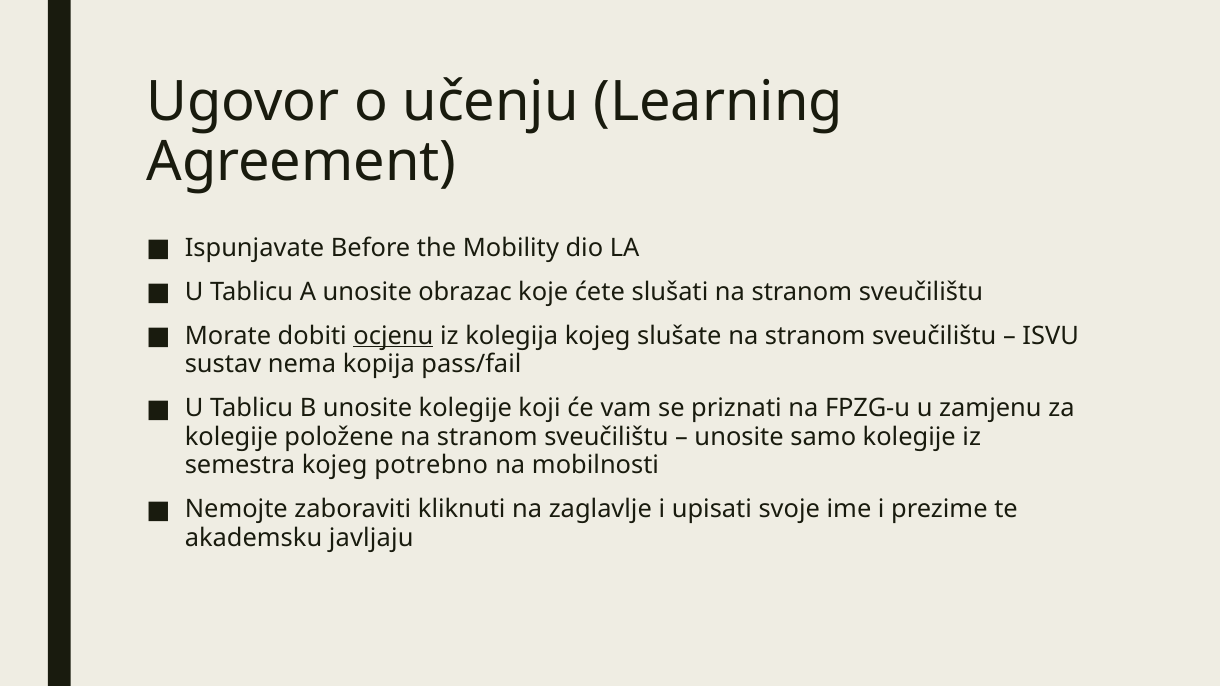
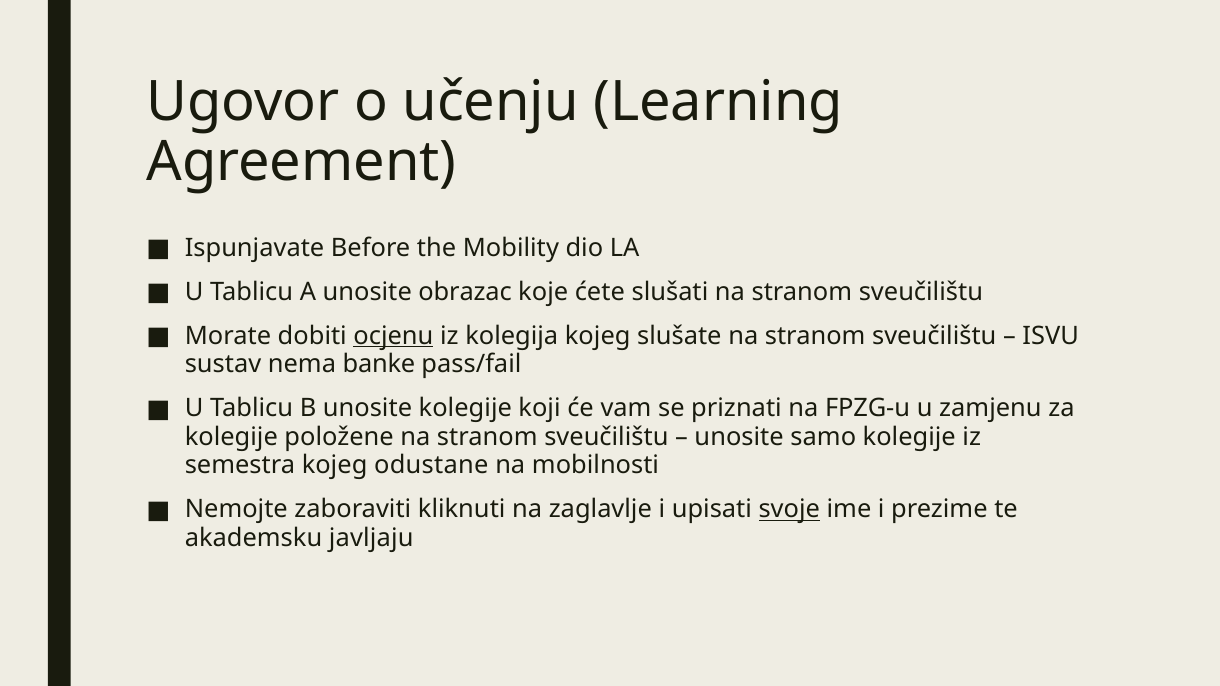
kopija: kopija -> banke
potrebno: potrebno -> odustane
svoje underline: none -> present
